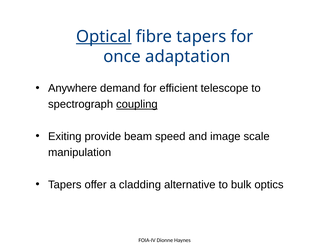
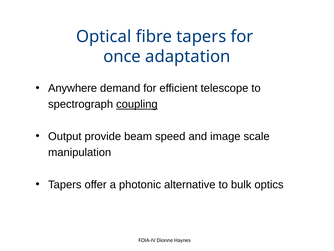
Optical underline: present -> none
Exiting: Exiting -> Output
cladding: cladding -> photonic
